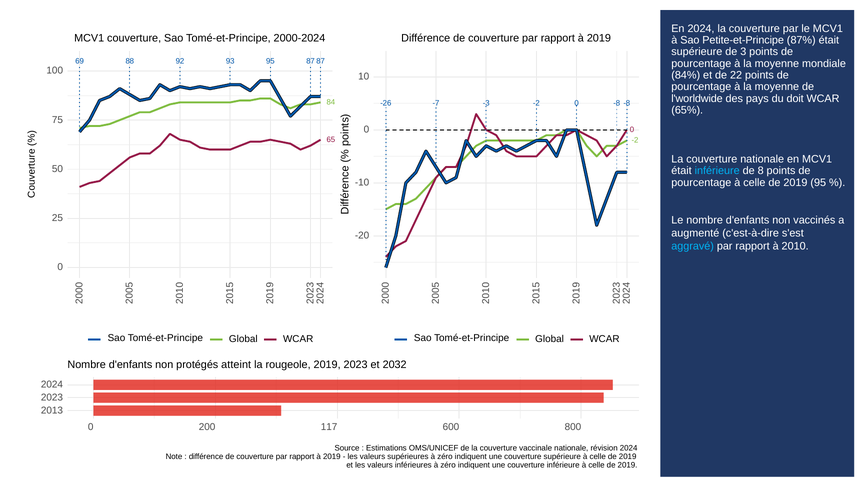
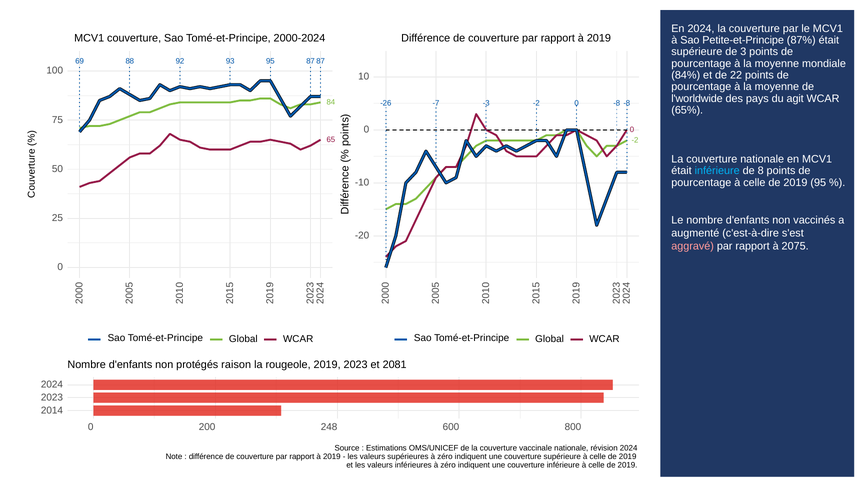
doit: doit -> agit
aggravé colour: light blue -> pink
2010: 2010 -> 2075
atteint: atteint -> raison
2032: 2032 -> 2081
2013: 2013 -> 2014
117: 117 -> 248
